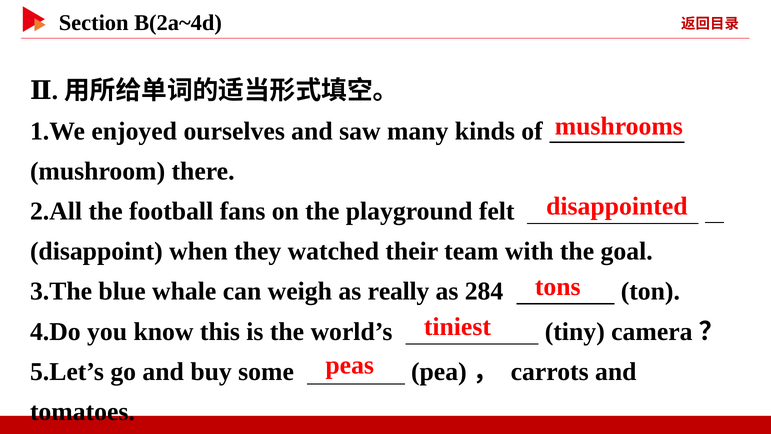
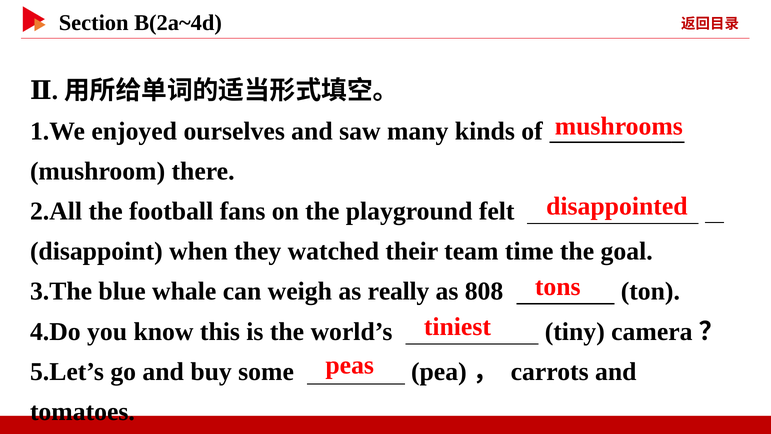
with: with -> time
284: 284 -> 808
